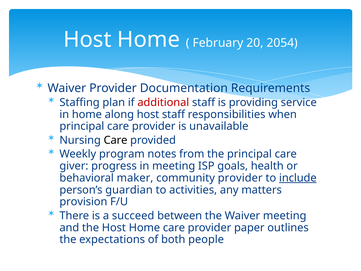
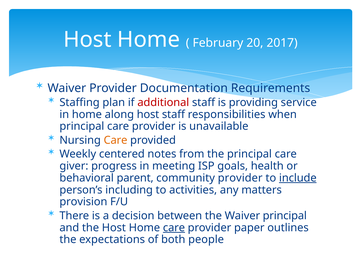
2054: 2054 -> 2017
Care at (116, 140) colour: black -> orange
program: program -> centered
maker: maker -> parent
guardian: guardian -> including
succeed: succeed -> decision
Waiver meeting: meeting -> principal
care at (174, 227) underline: none -> present
